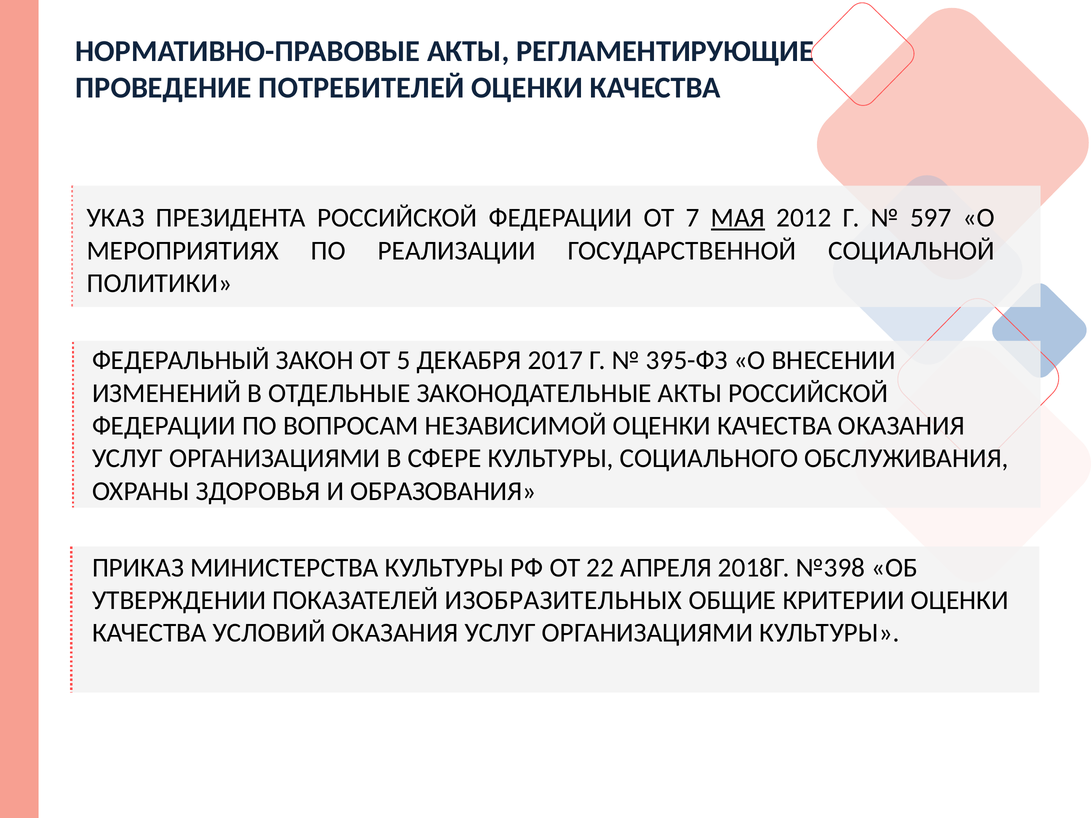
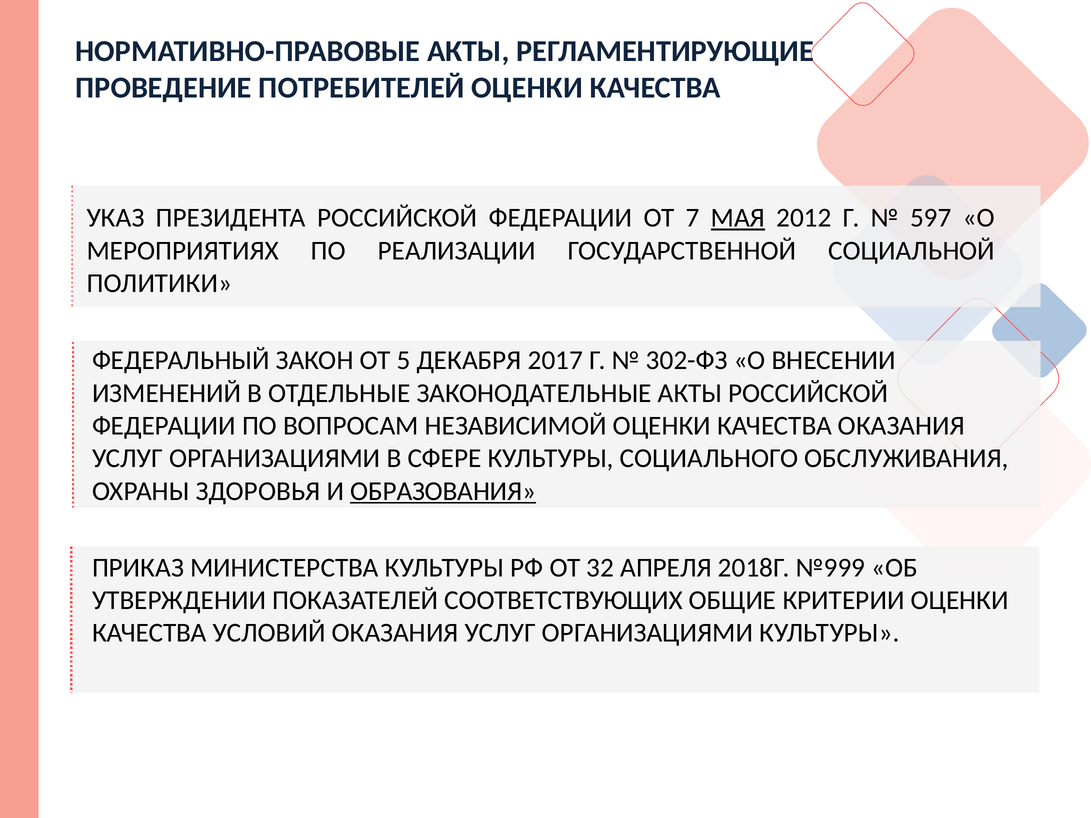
395-ФЗ: 395-ФЗ -> 302-ФЗ
ОБРАЗОВАНИЯ underline: none -> present
22: 22 -> 32
№398: №398 -> №999
ИЗОБРАЗИТЕЛЬНЫХ: ИЗОБРАЗИТЕЛЬНЫХ -> СООТВЕТСТВУЮЩИХ
